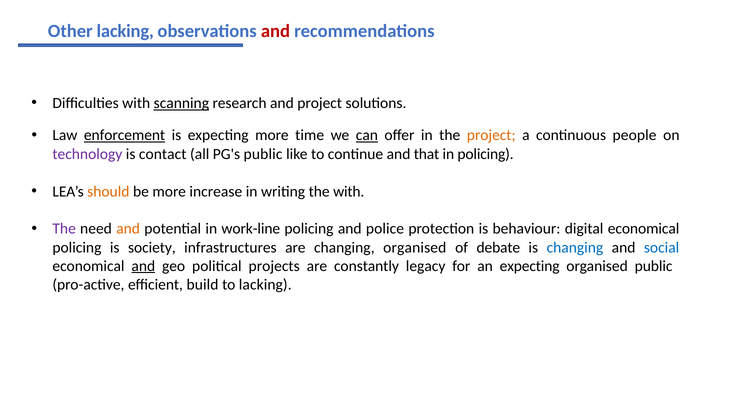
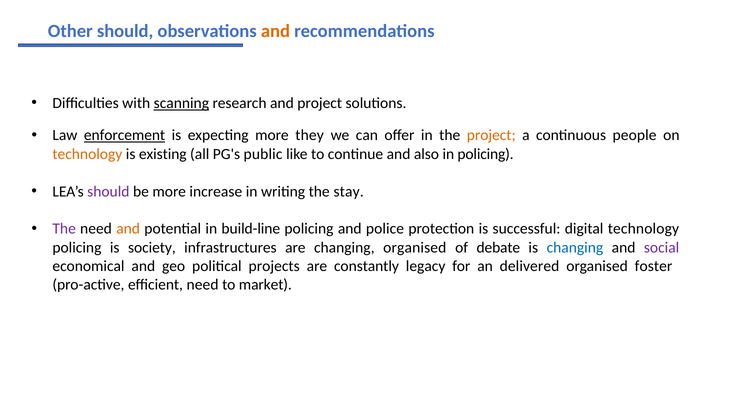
Other lacking: lacking -> should
and at (275, 31) colour: red -> orange
time: time -> they
can underline: present -> none
technology at (87, 154) colour: purple -> orange
contact: contact -> existing
that: that -> also
should at (108, 192) colour: orange -> purple
the with: with -> stay
work-line: work-line -> build-line
behaviour: behaviour -> successful
digital economical: economical -> technology
social colour: blue -> purple
and at (143, 266) underline: present -> none
an expecting: expecting -> delivered
organised public: public -> foster
efficient build: build -> need
to lacking: lacking -> market
